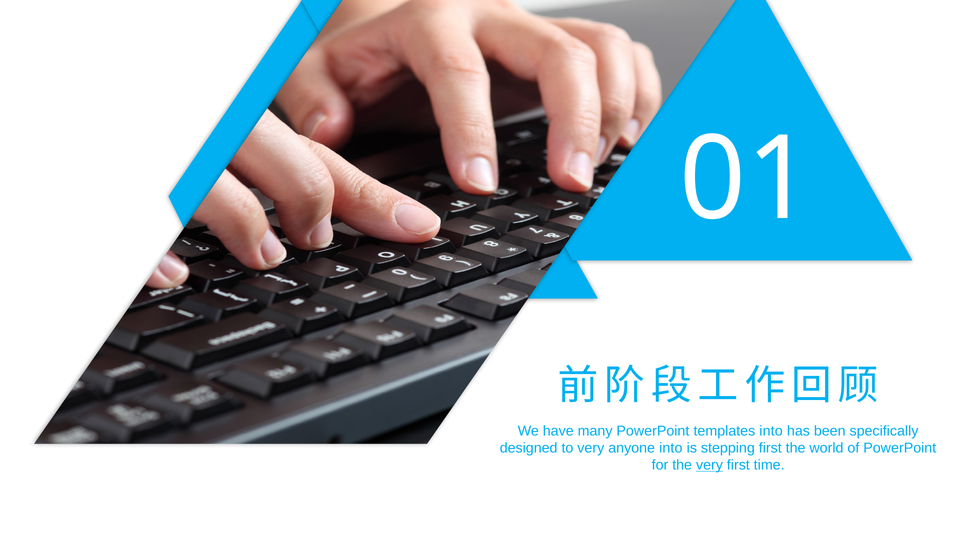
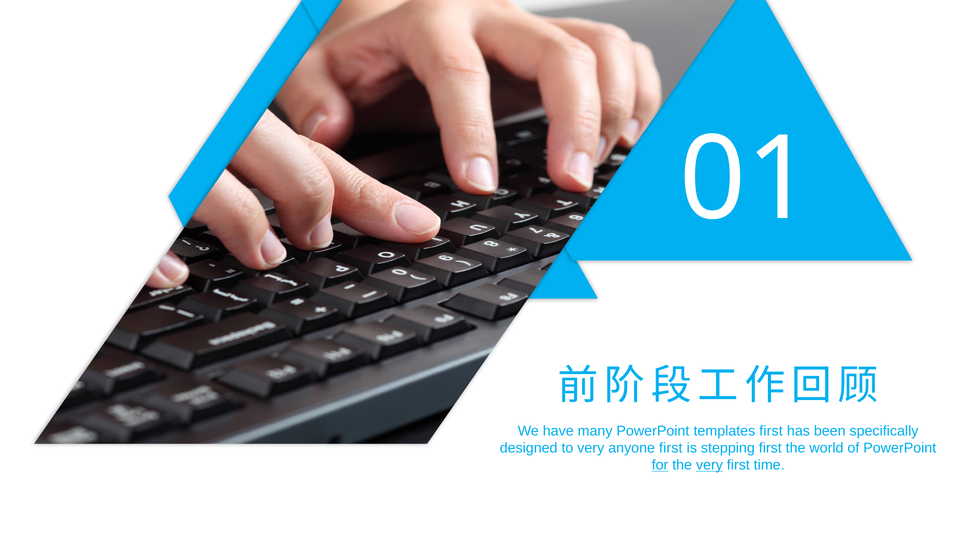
templates into: into -> first
anyone into: into -> first
for underline: none -> present
